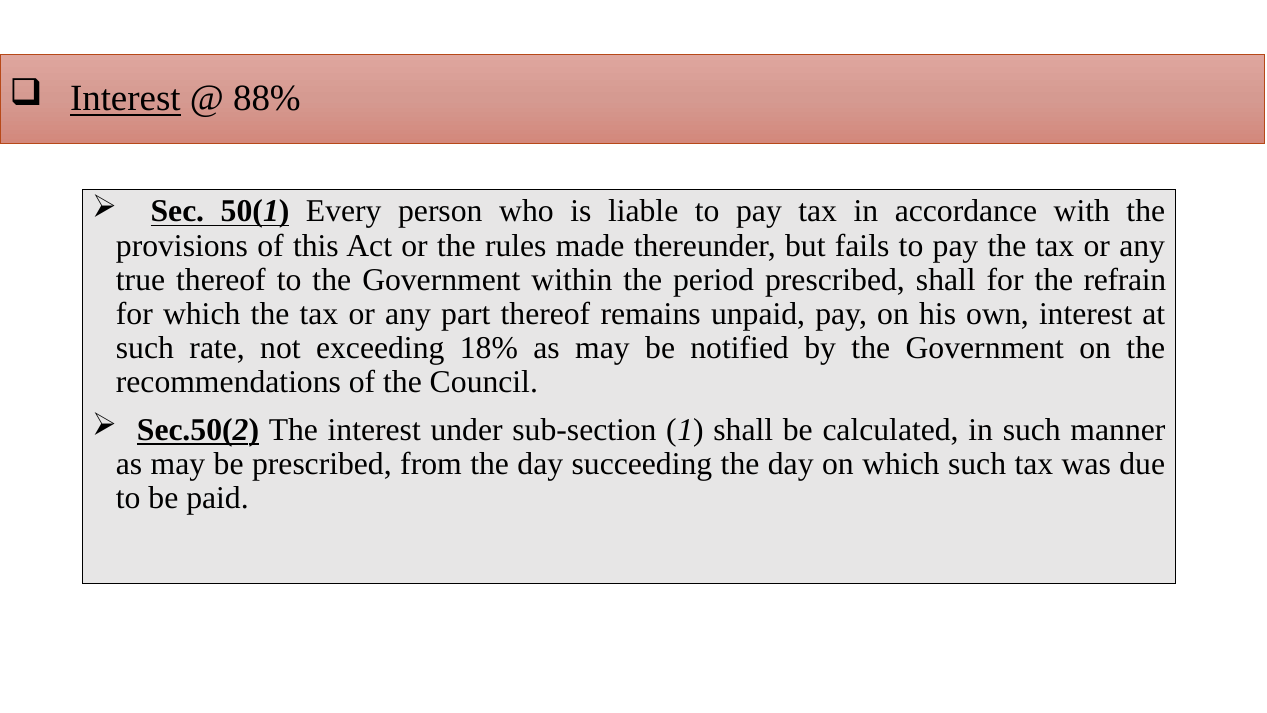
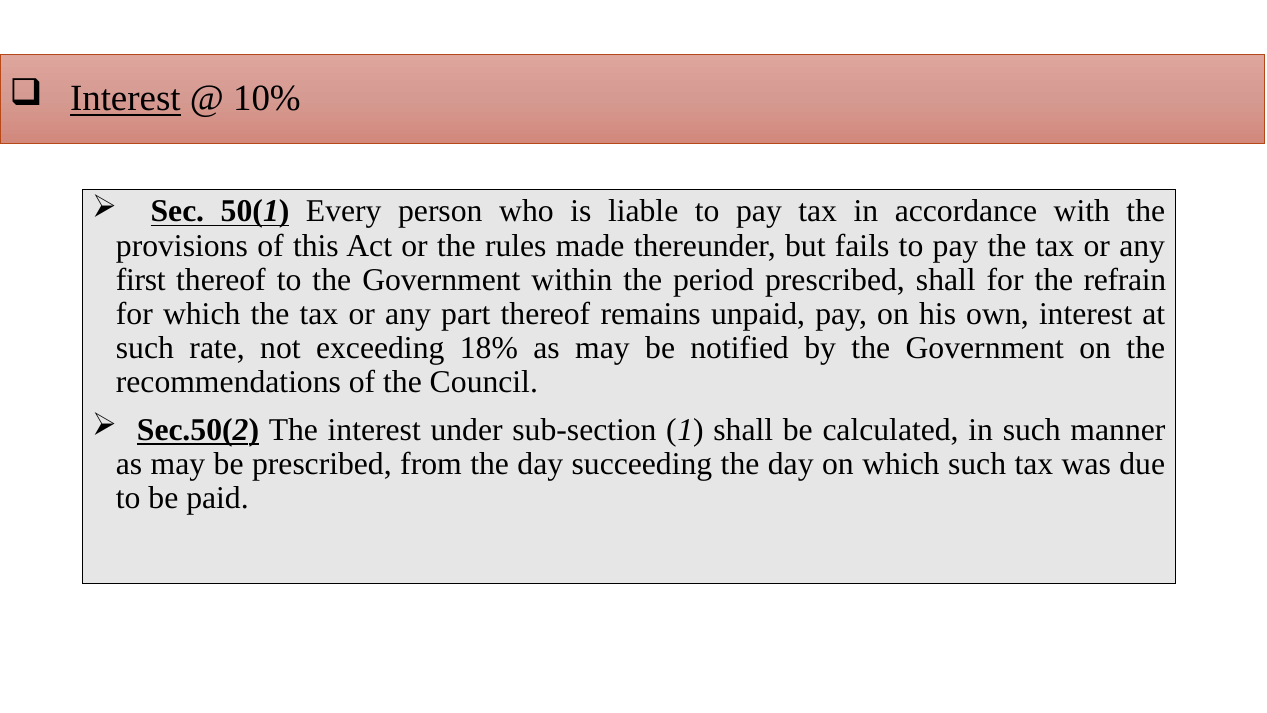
88%: 88% -> 10%
true: true -> first
